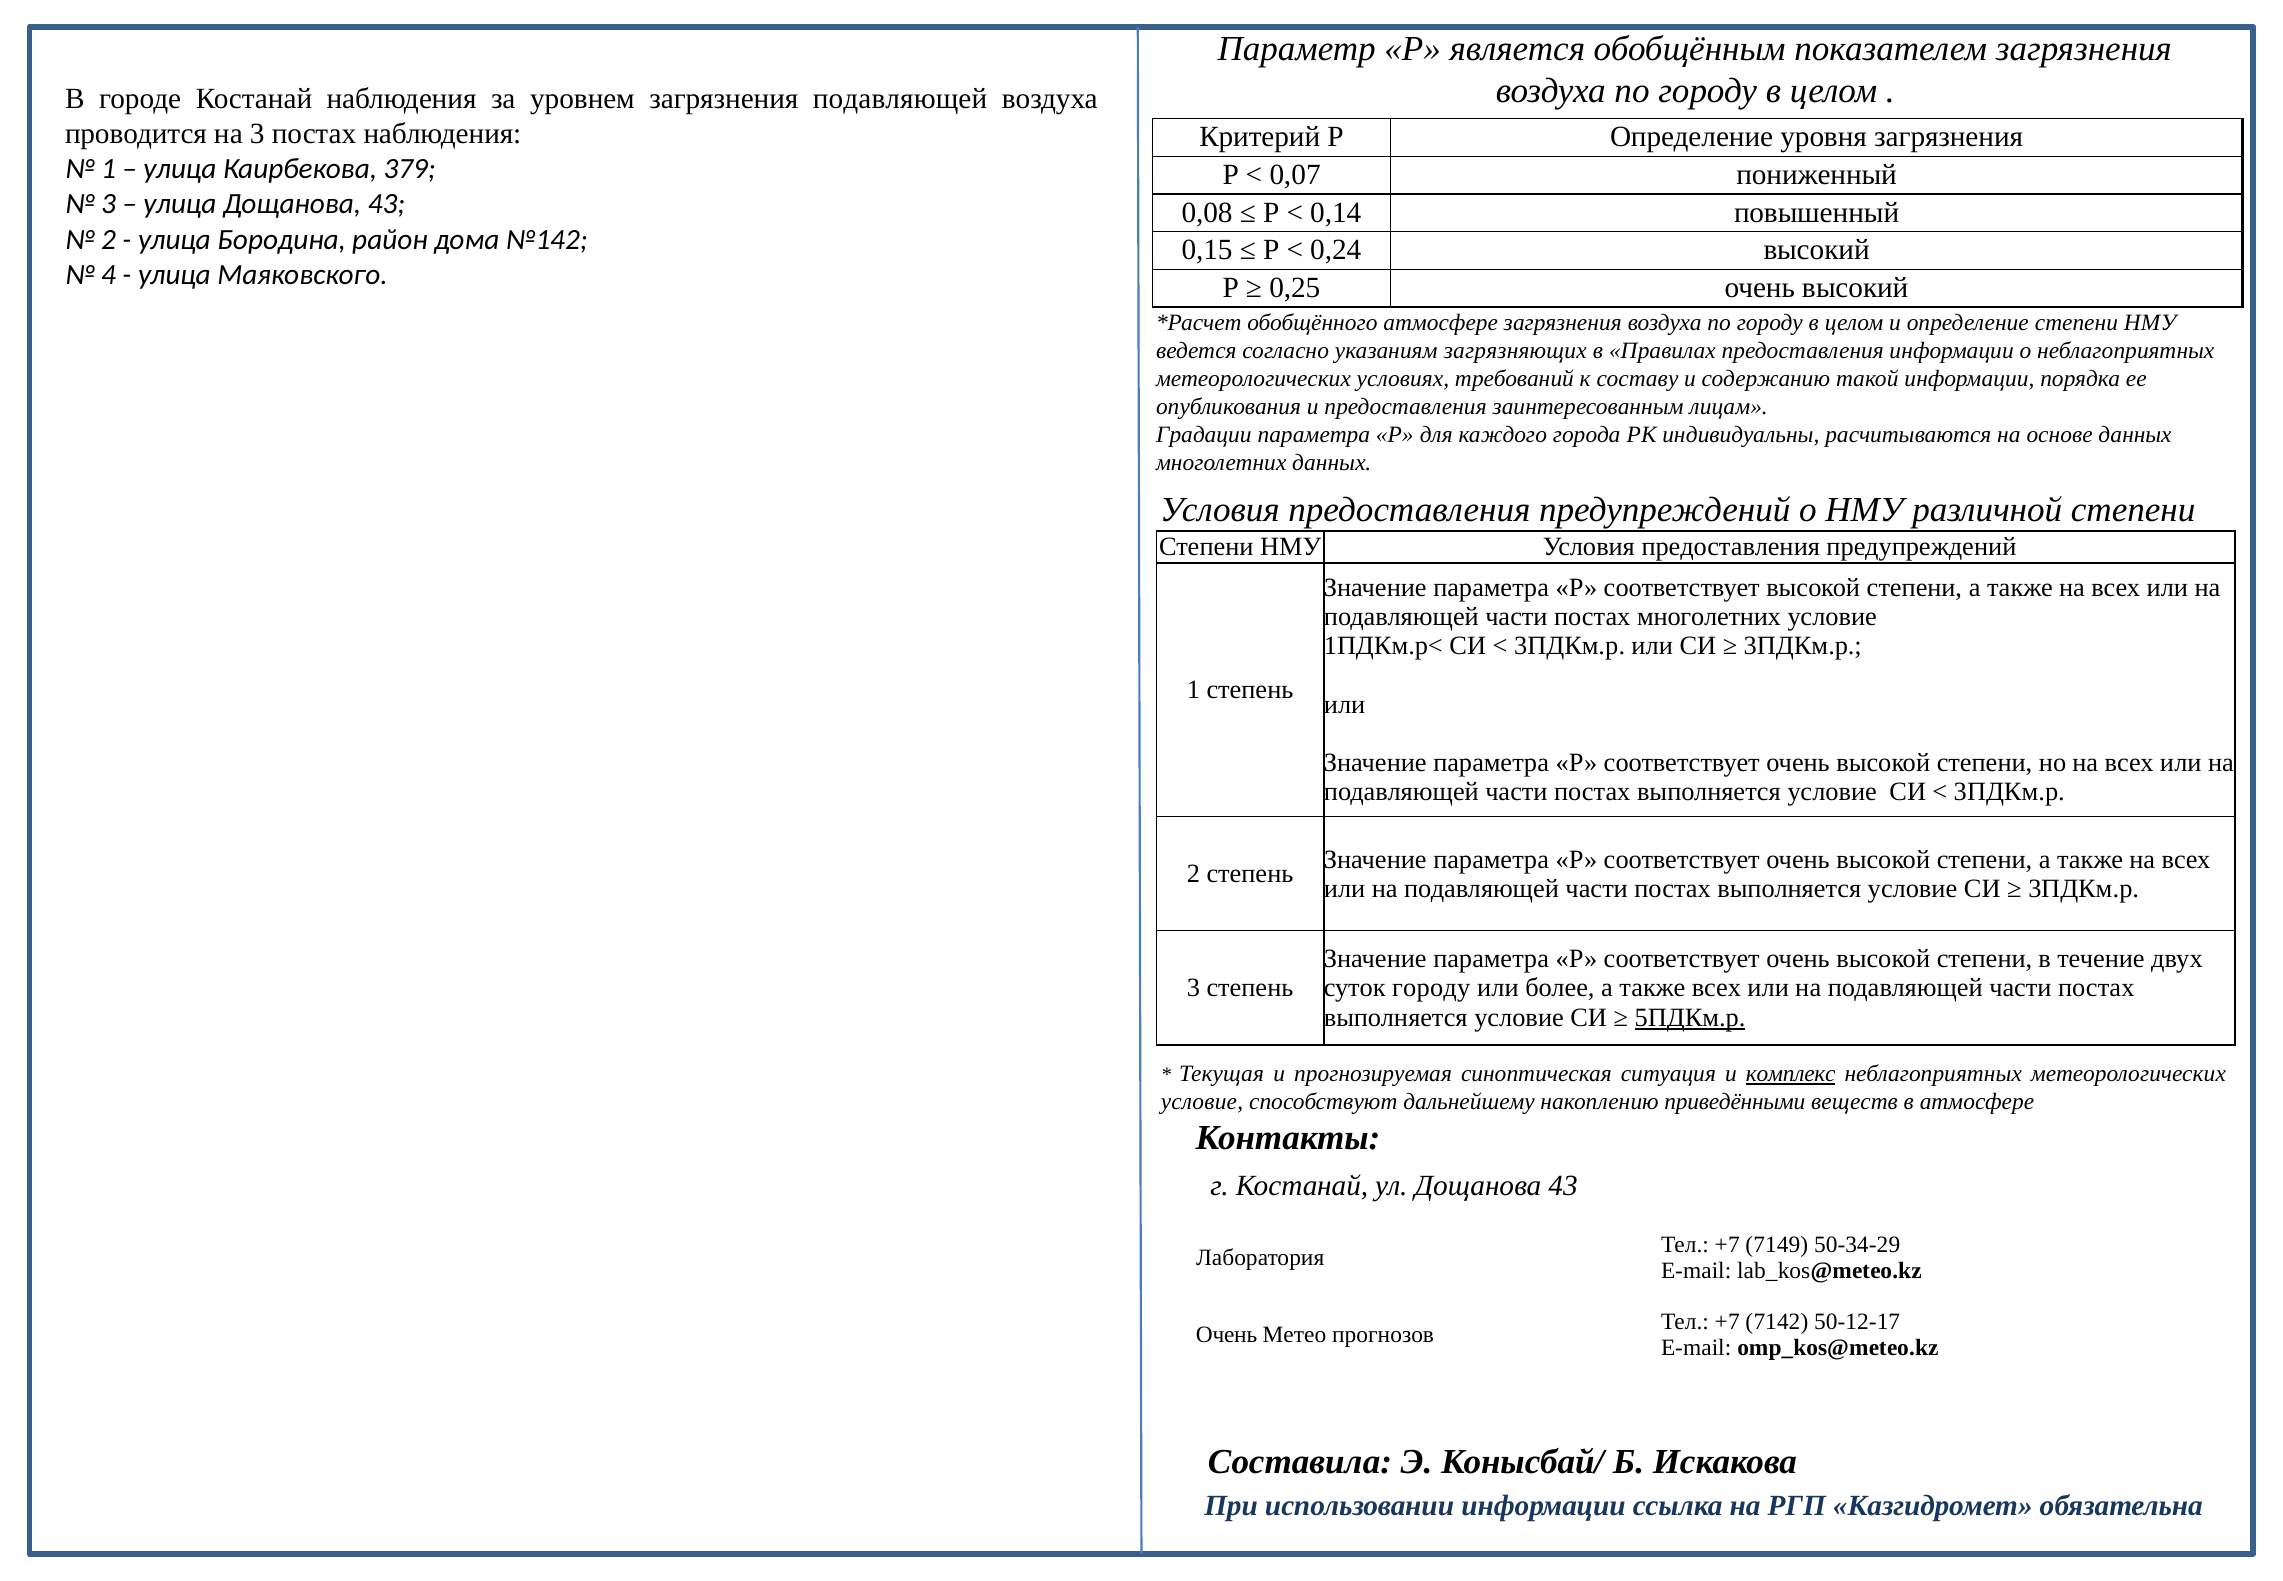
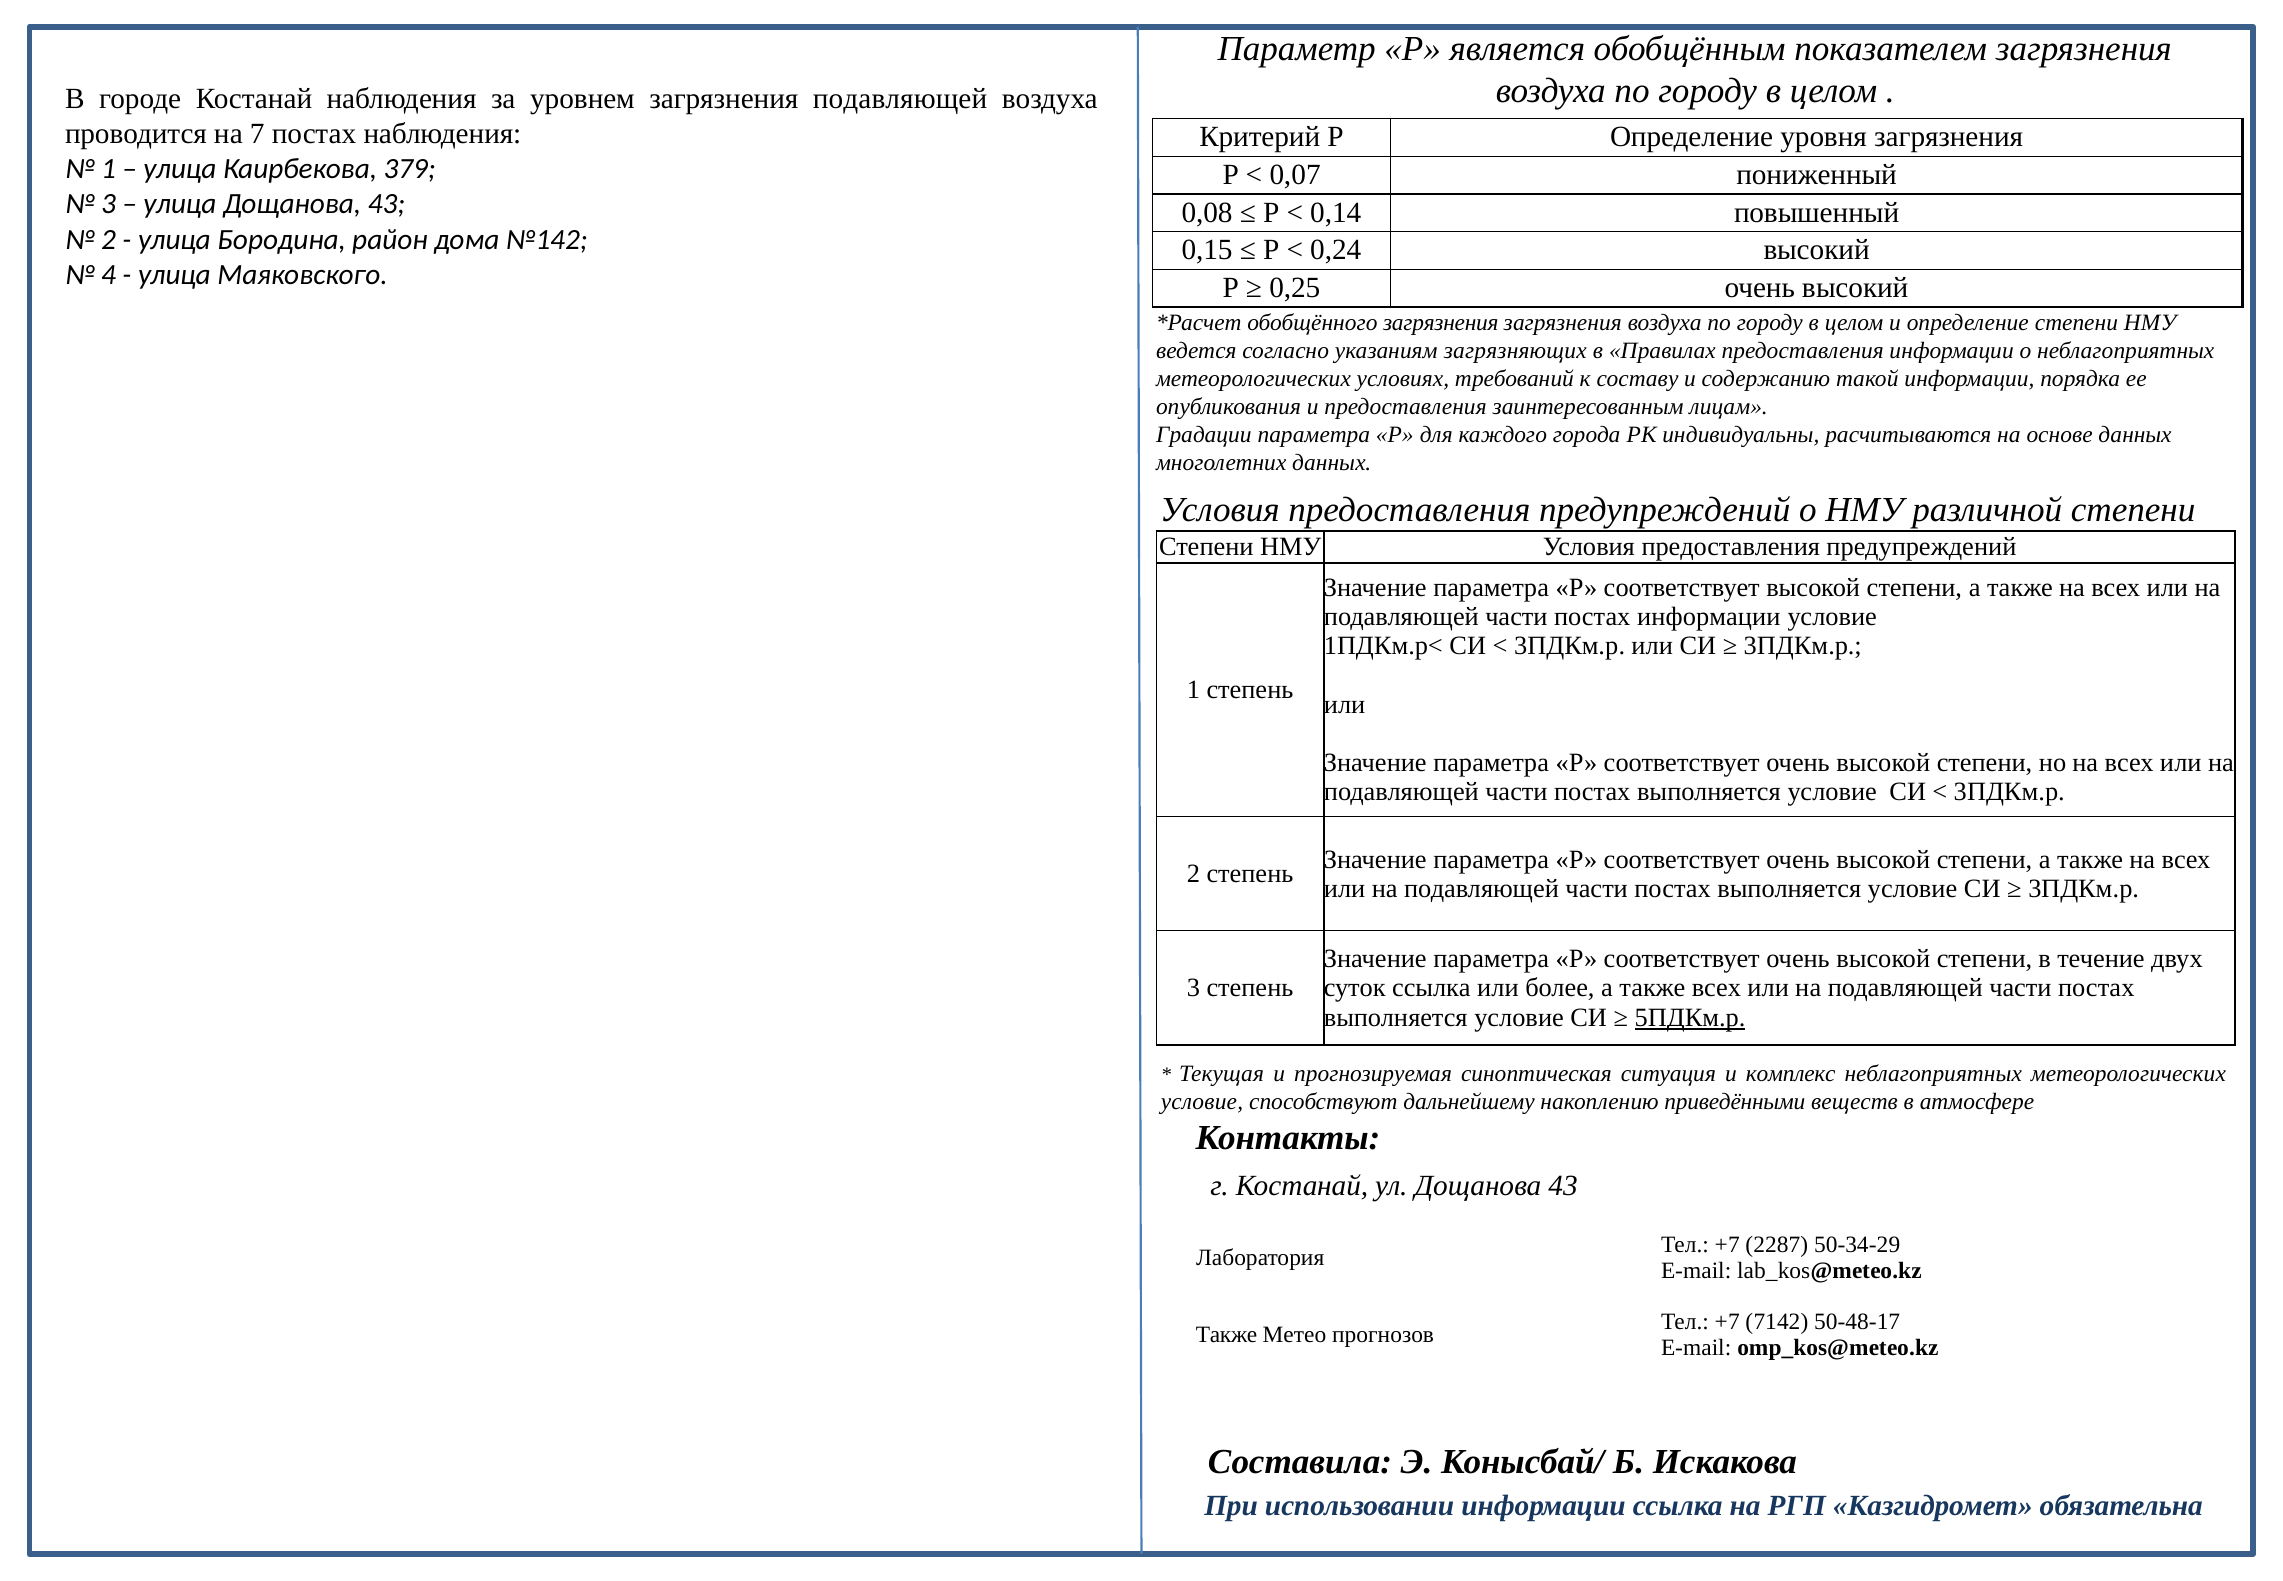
на 3: 3 -> 7
обобщённого атмосфере: атмосфере -> загрязнения
постах многолетних: многолетних -> информации
суток городу: городу -> ссылка
комплекс underline: present -> none
7149: 7149 -> 2287
50-12-17: 50-12-17 -> 50-48-17
Очень at (1227, 1335): Очень -> Также
